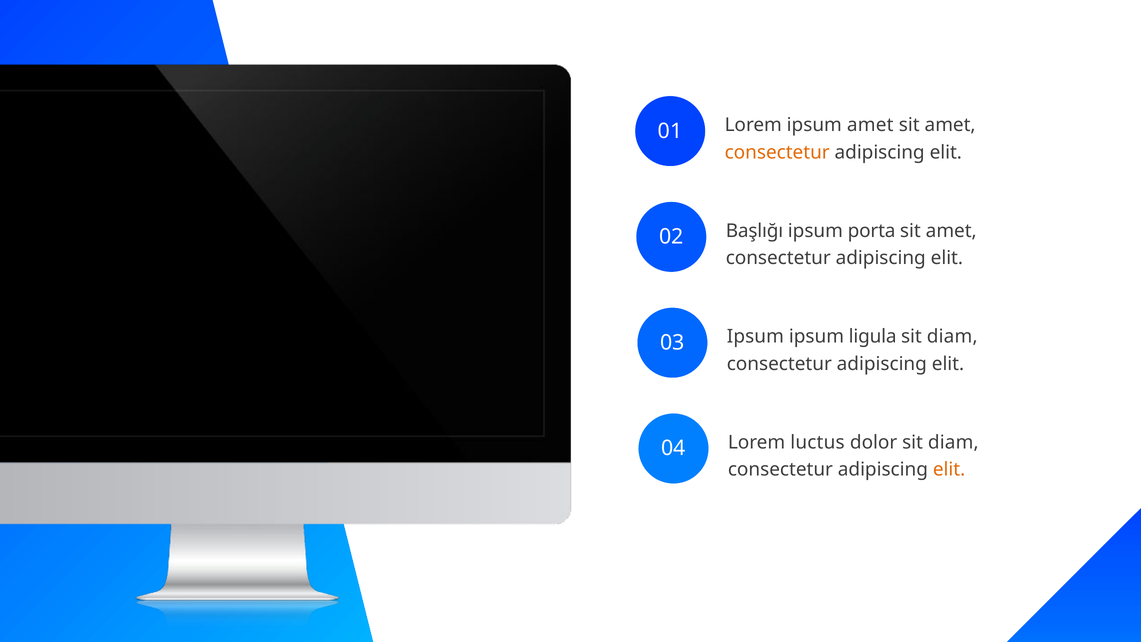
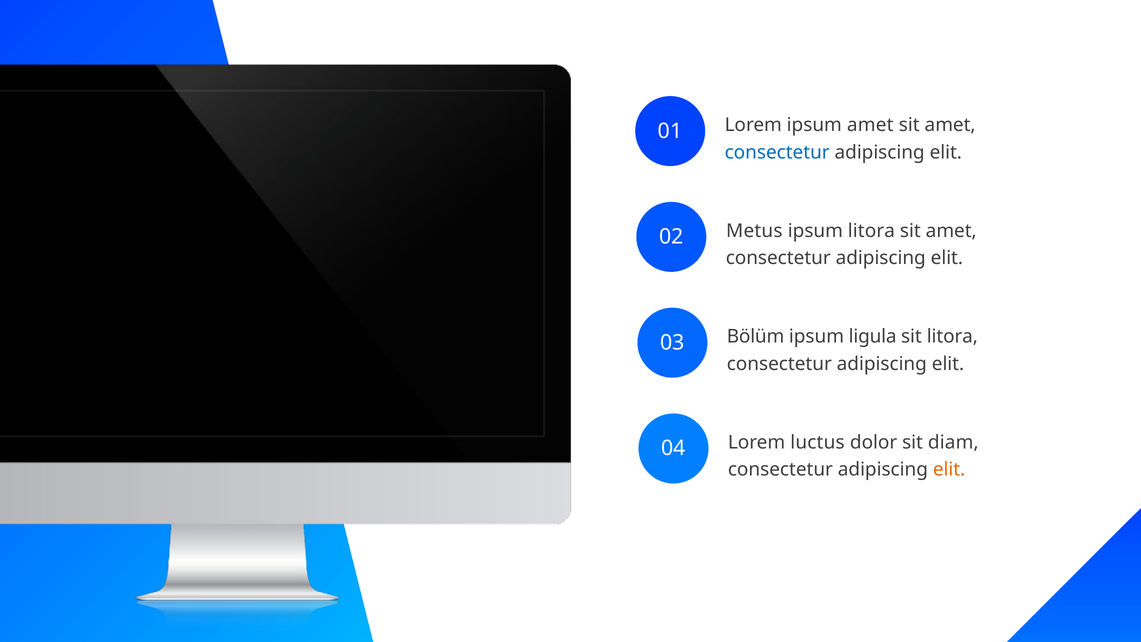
consectetur at (777, 152) colour: orange -> blue
Başlığı: Başlığı -> Metus
ipsum porta: porta -> litora
Ipsum at (755, 336): Ipsum -> Bölüm
diam at (952, 336): diam -> litora
